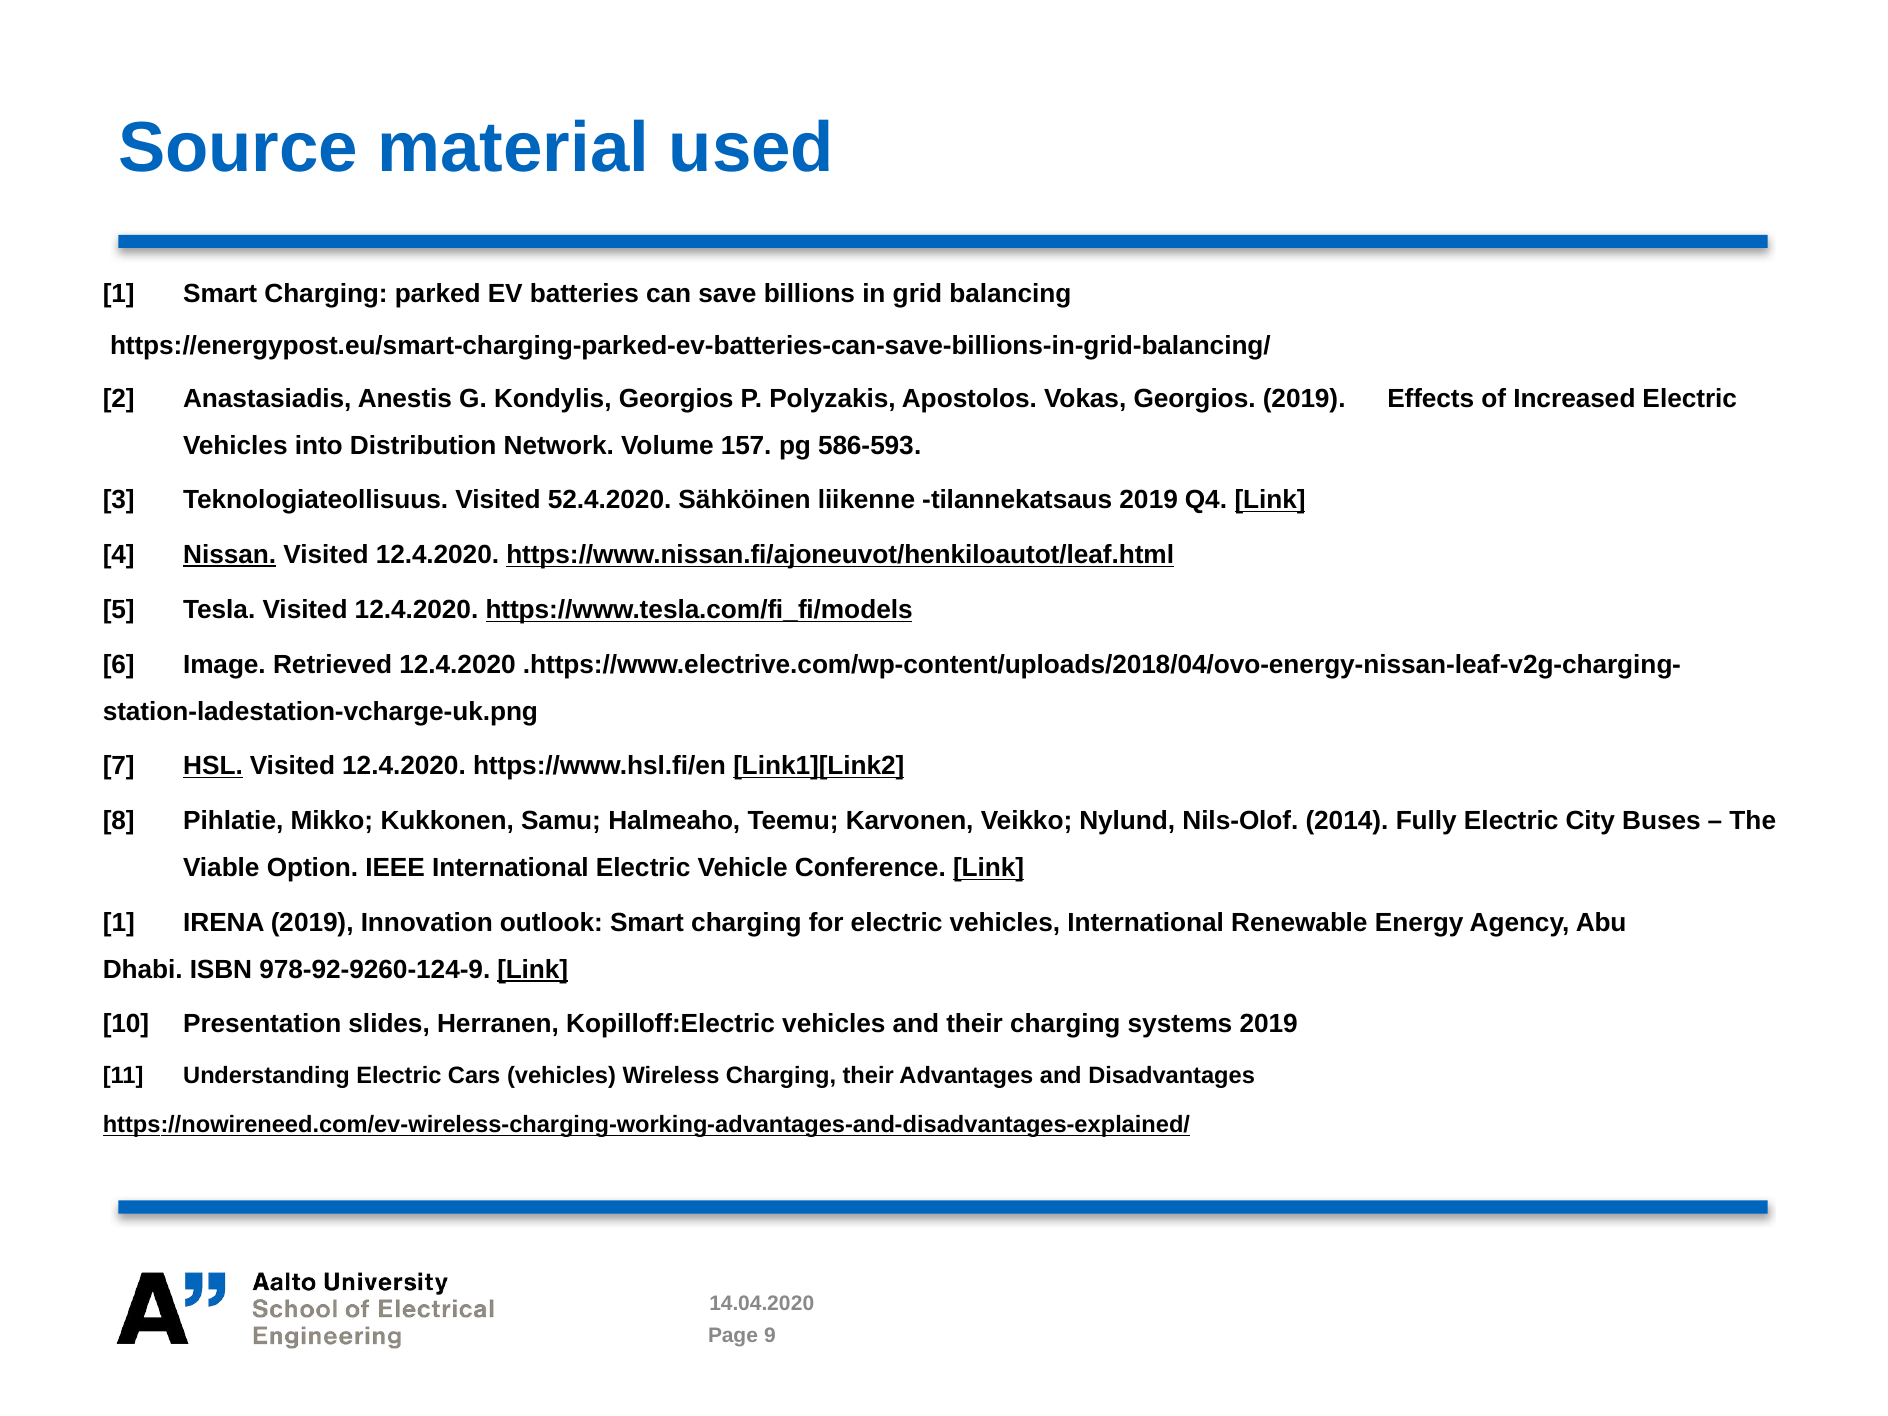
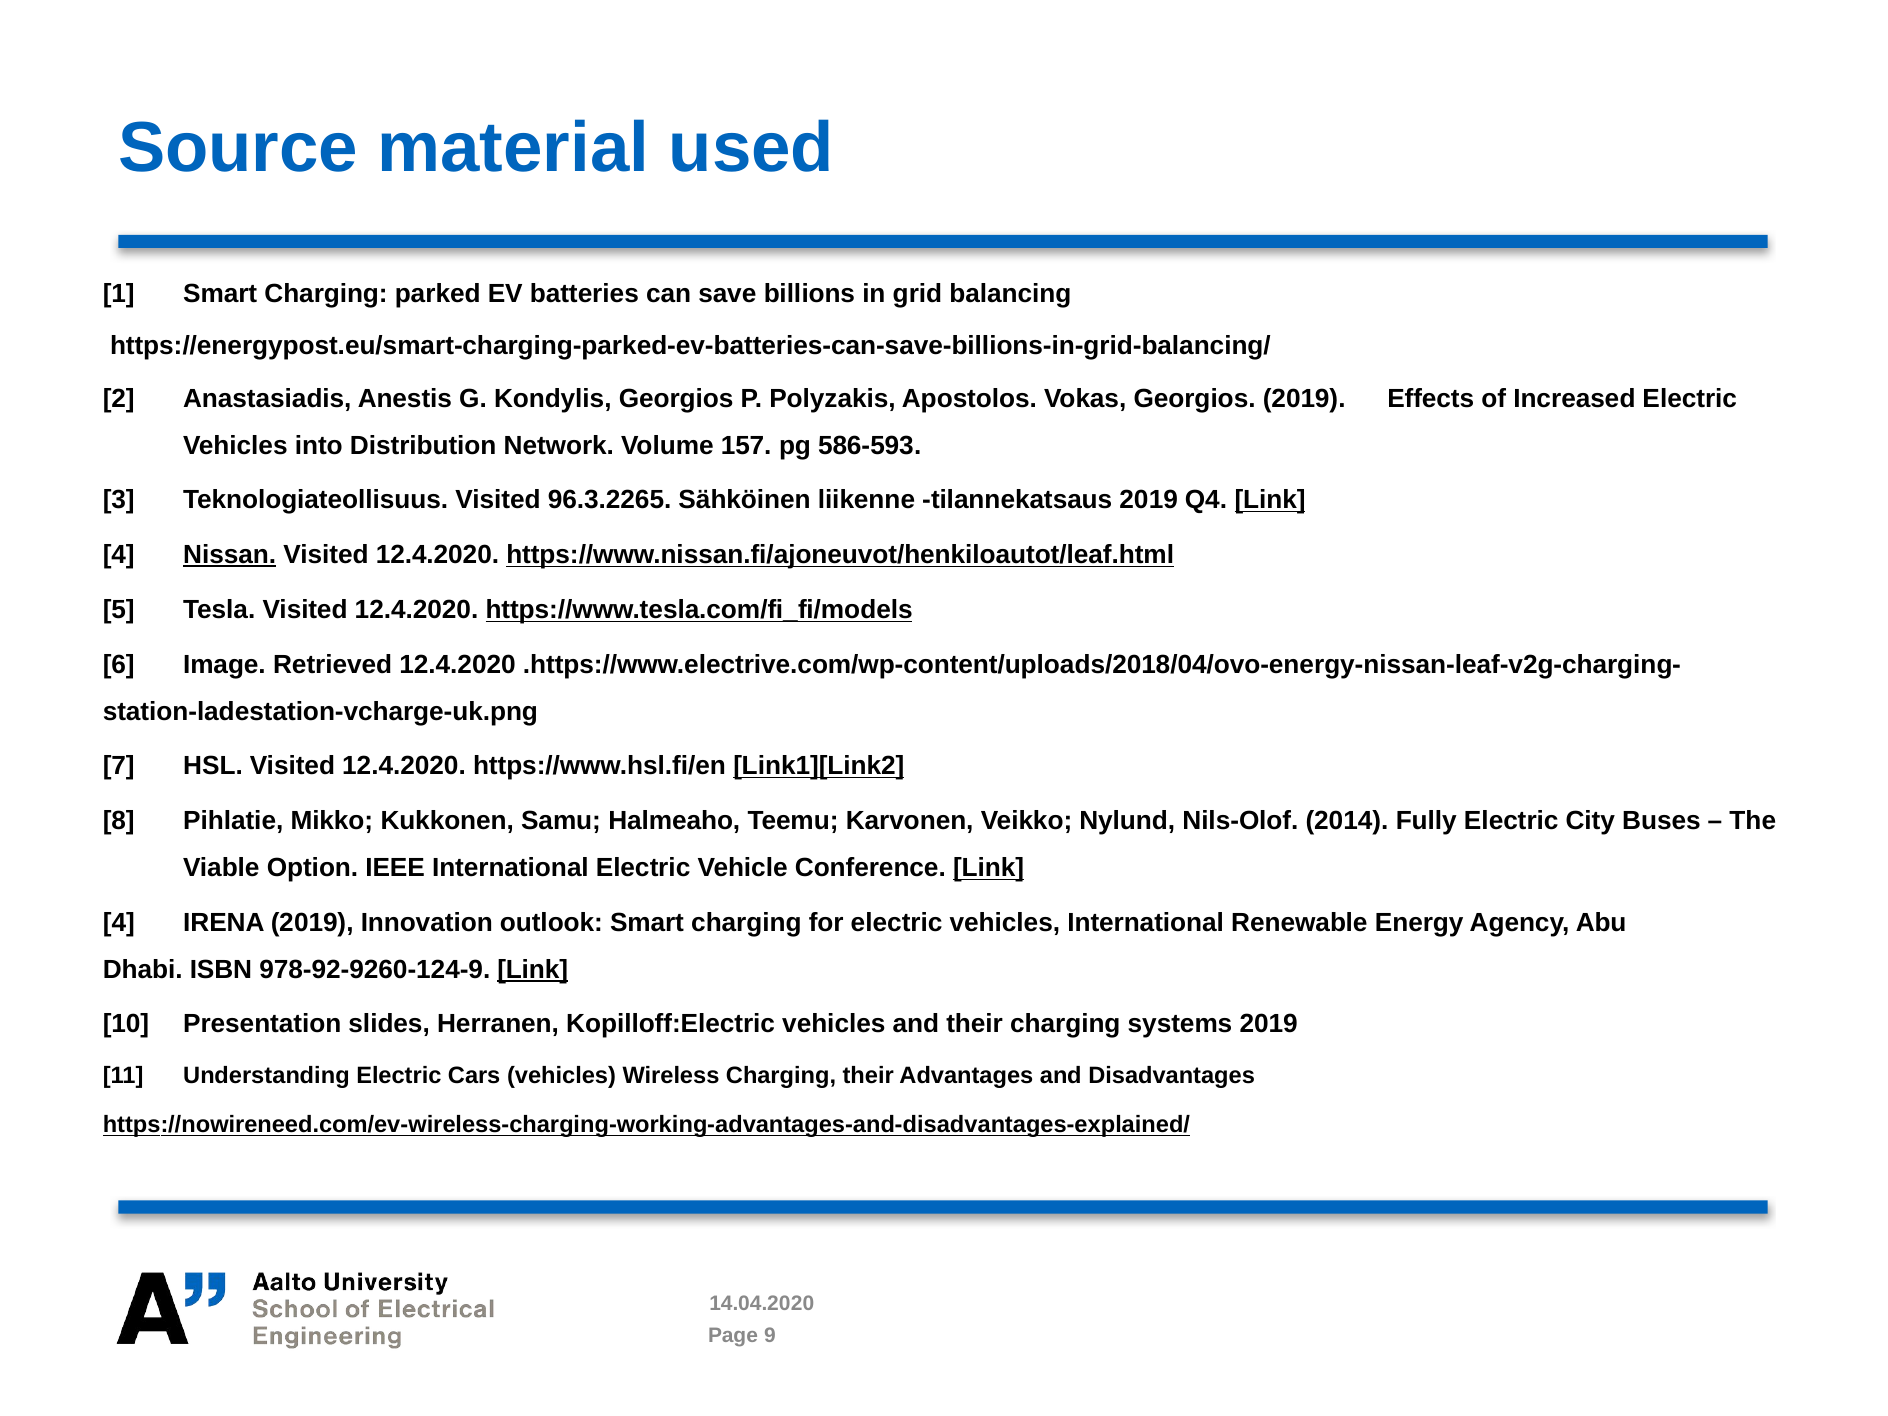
52.4.2020: 52.4.2020 -> 96.3.2265
HSL underline: present -> none
1 at (119, 923): 1 -> 4
